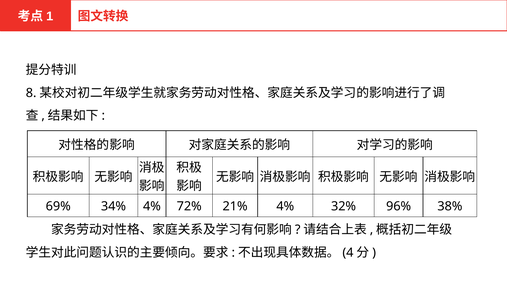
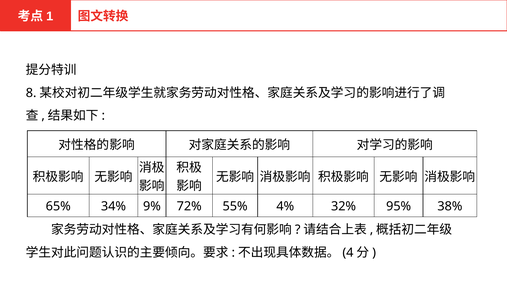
69%: 69% -> 65%
34% 4%: 4% -> 9%
21%: 21% -> 55%
96%: 96% -> 95%
